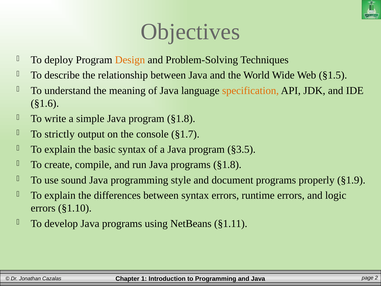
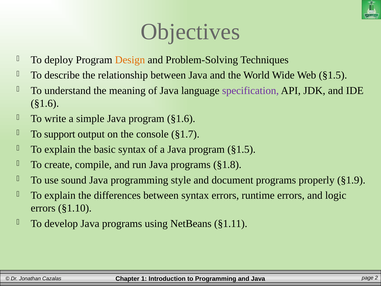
specification colour: orange -> purple
program §1.8: §1.8 -> §1.6
strictly: strictly -> support
program §3.5: §3.5 -> §1.5
